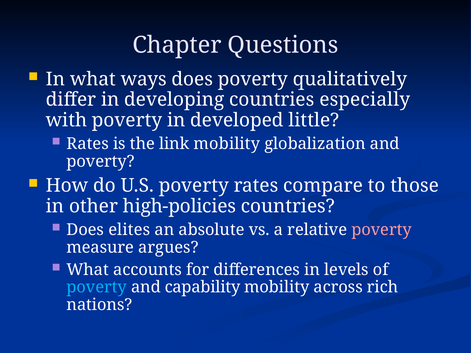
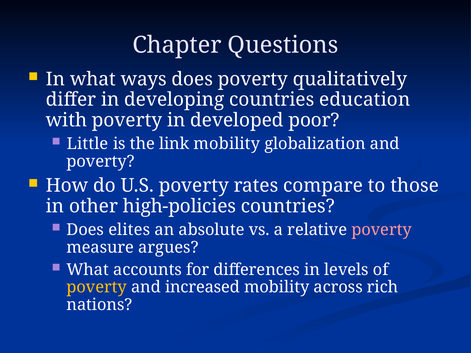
especially: especially -> education
little: little -> poor
Rates at (88, 144): Rates -> Little
poverty at (97, 287) colour: light blue -> yellow
capability: capability -> increased
